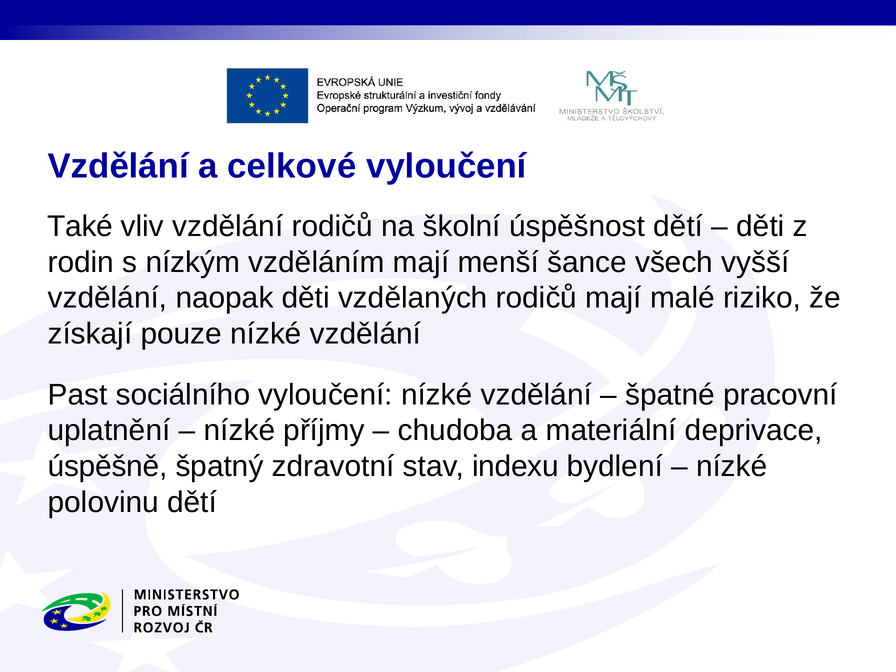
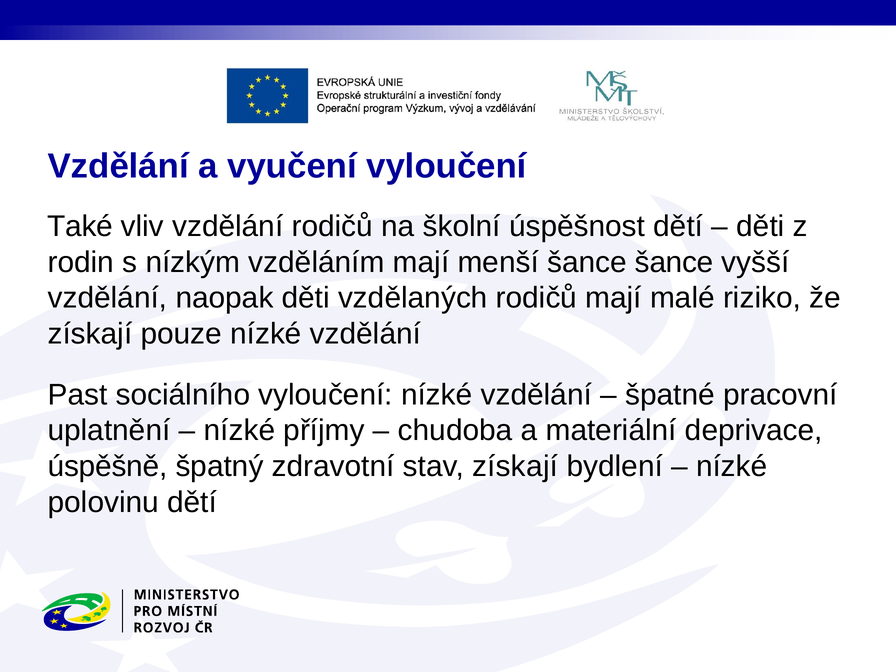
celkové: celkové -> vyučení
šance všech: všech -> šance
stav indexu: indexu -> získají
